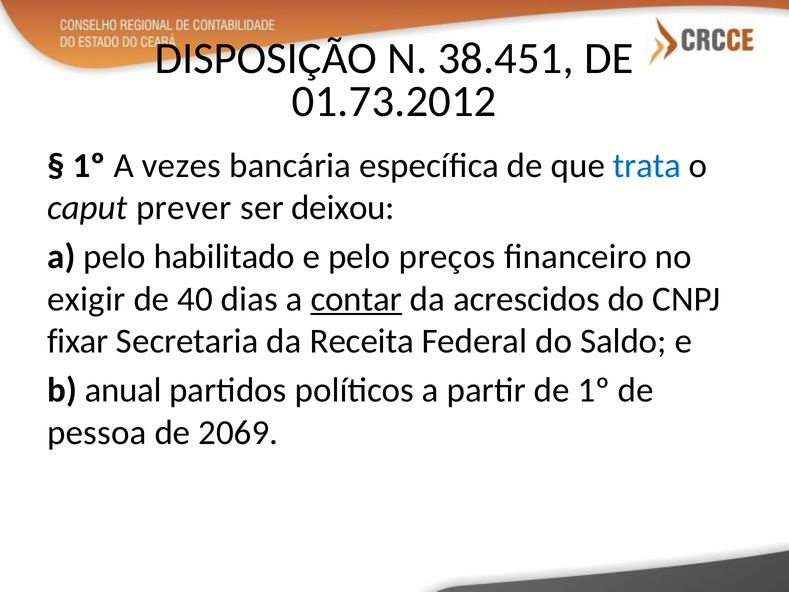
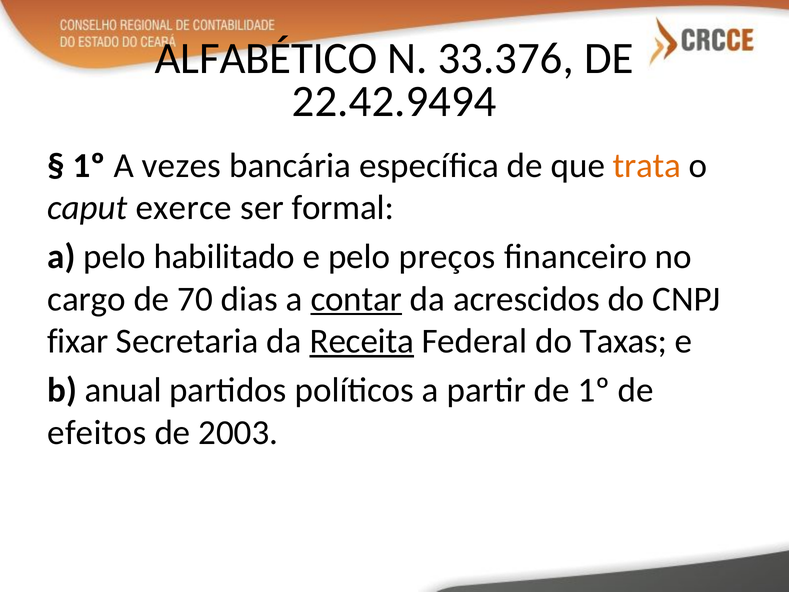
DISPOSIÇÃO: DISPOSIÇÃO -> ALFABÉTICO
38.451: 38.451 -> 33.376
01.73.2012: 01.73.2012 -> 22.42.9494
trata colour: blue -> orange
prever: prever -> exerce
deixou: deixou -> formal
exigir: exigir -> cargo
40: 40 -> 70
Receita underline: none -> present
Saldo: Saldo -> Taxas
pessoa: pessoa -> efeitos
2069: 2069 -> 2003
